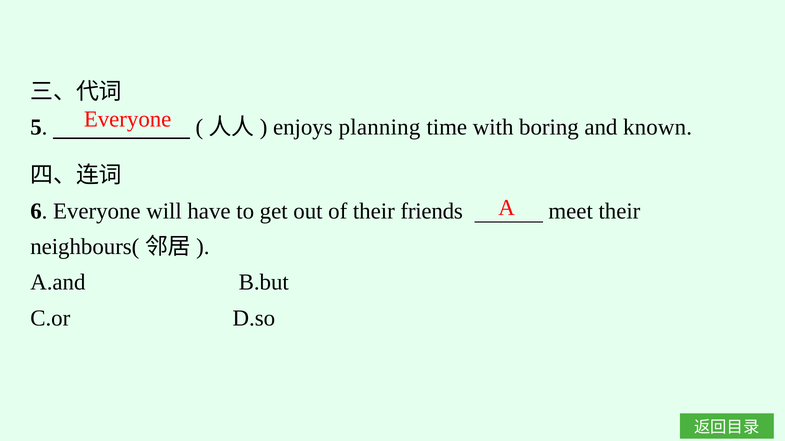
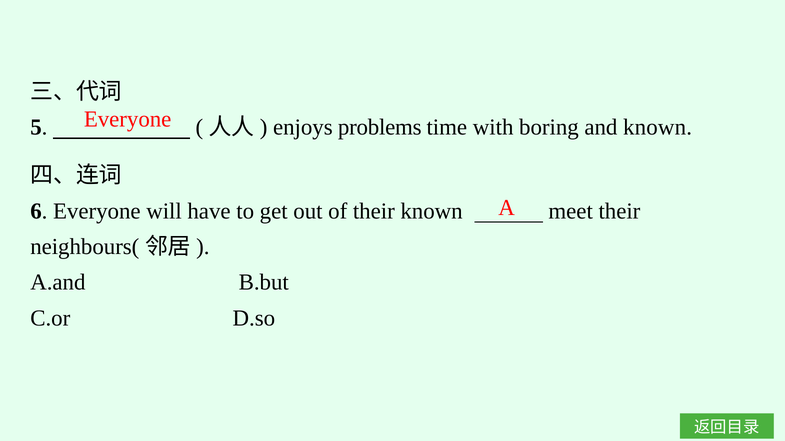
planning: planning -> problems
their friends: friends -> known
